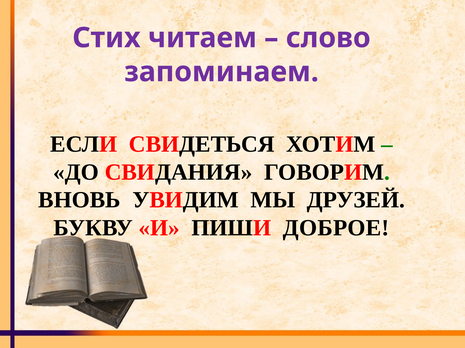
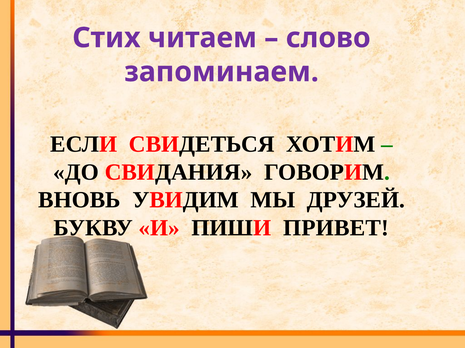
ДОБРОЕ: ДОБРОЕ -> ПРИВЕТ
